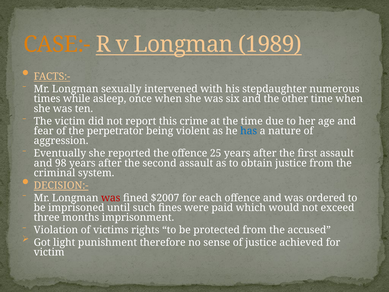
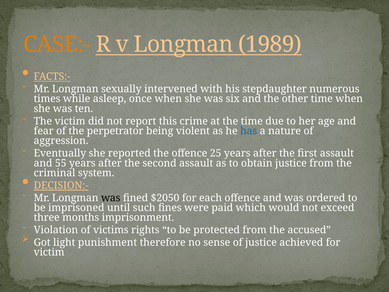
98: 98 -> 55
was at (111, 198) colour: red -> black
$2007: $2007 -> $2050
